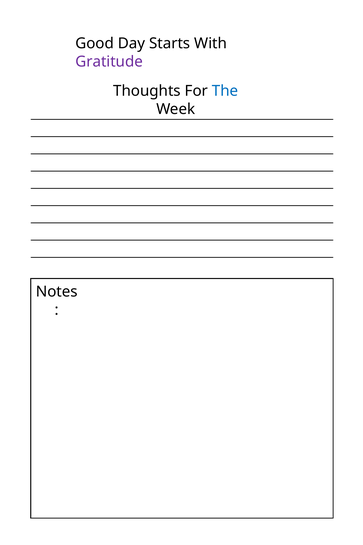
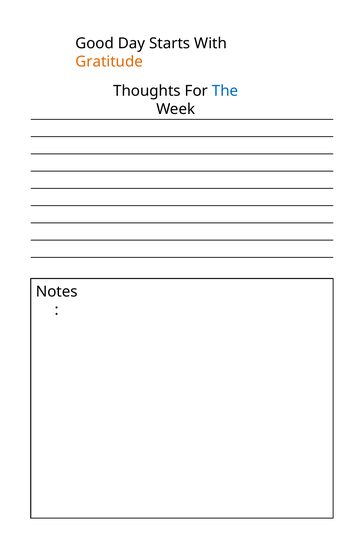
Gratitude colour: purple -> orange
